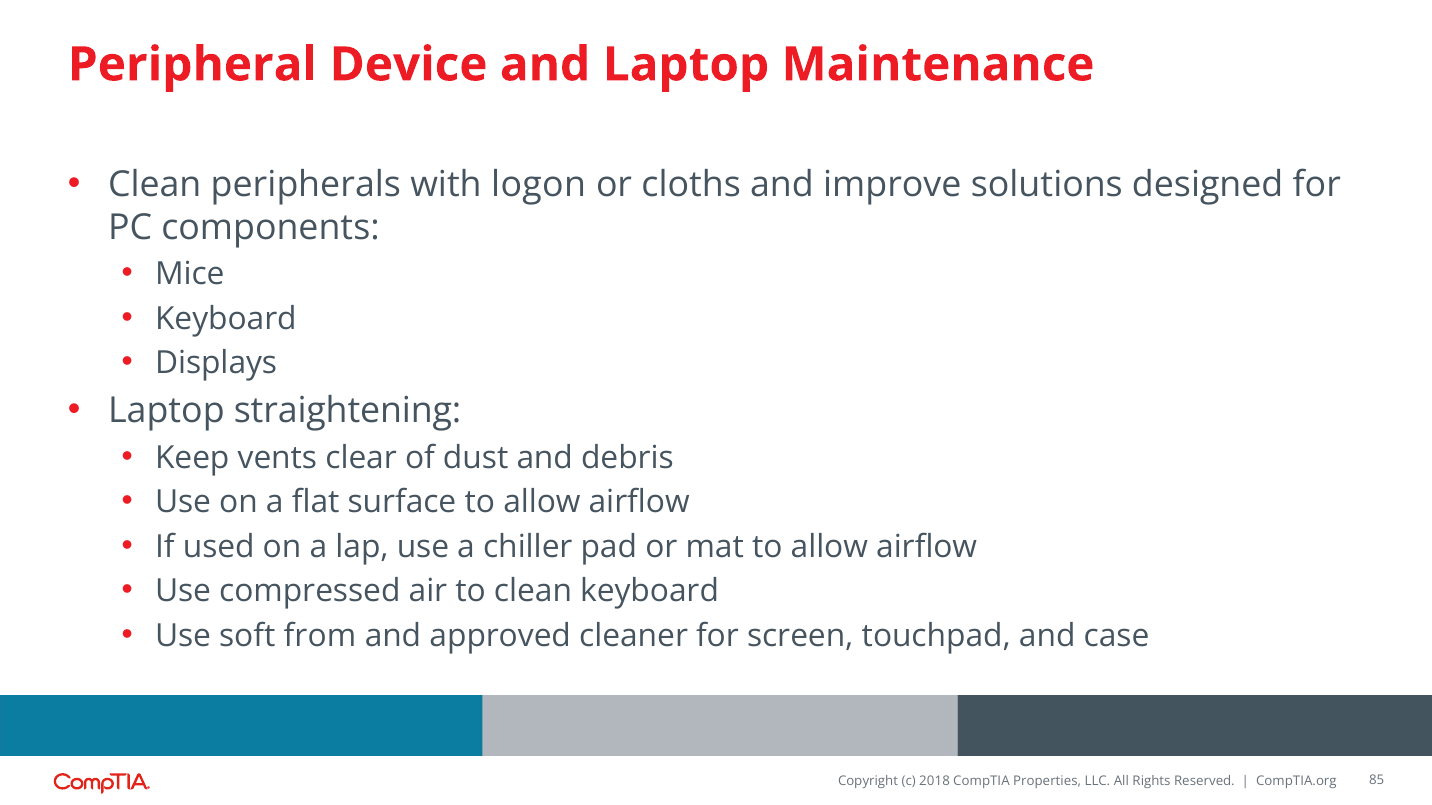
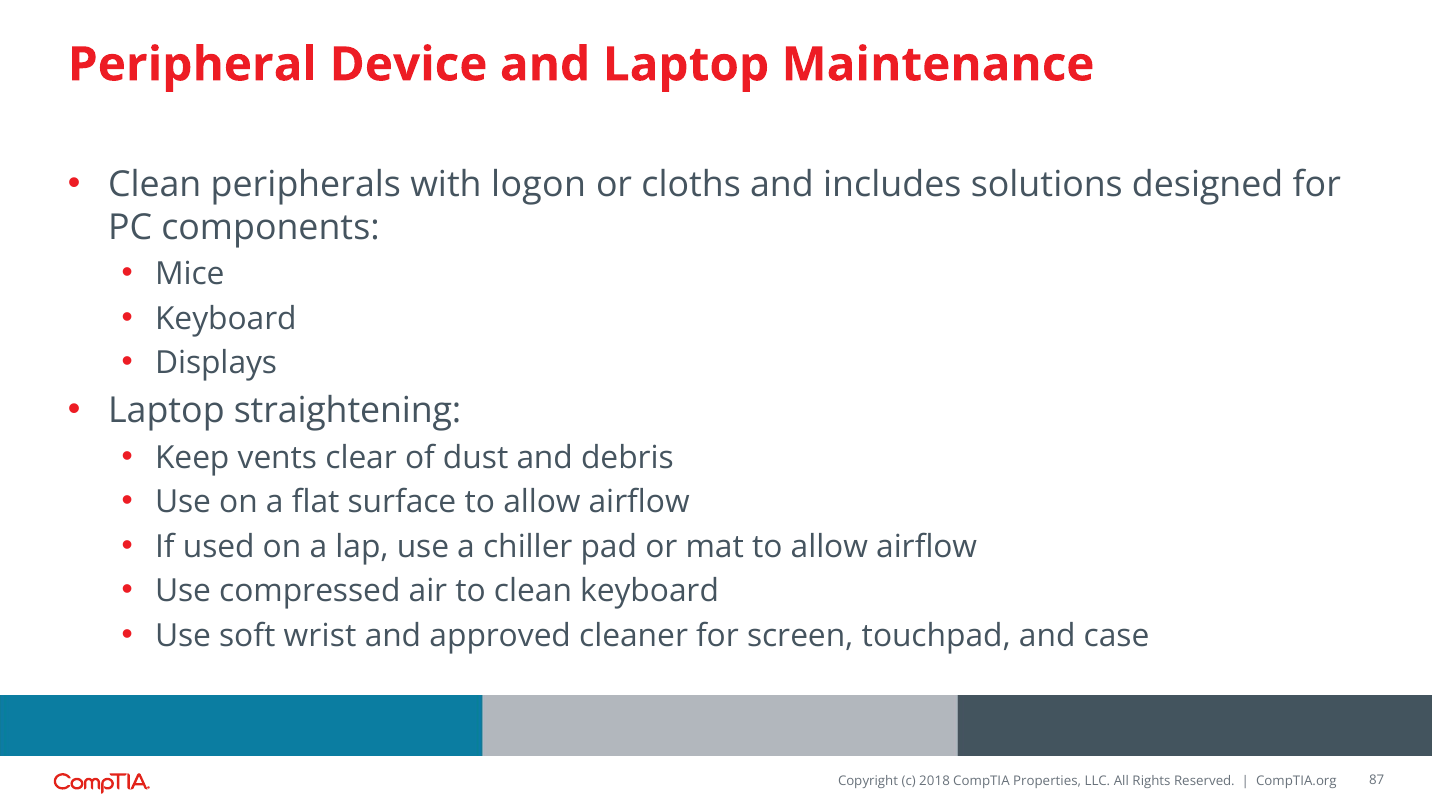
improve: improve -> includes
from: from -> wrist
85: 85 -> 87
